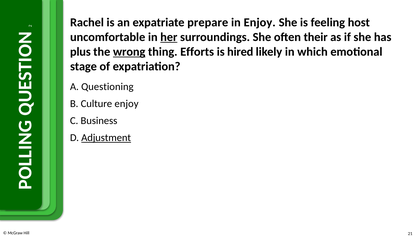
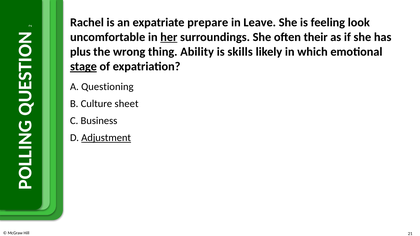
in Enjoy: Enjoy -> Leave
host: host -> look
wrong underline: present -> none
Efforts: Efforts -> Ability
hired: hired -> skills
stage underline: none -> present
Culture enjoy: enjoy -> sheet
